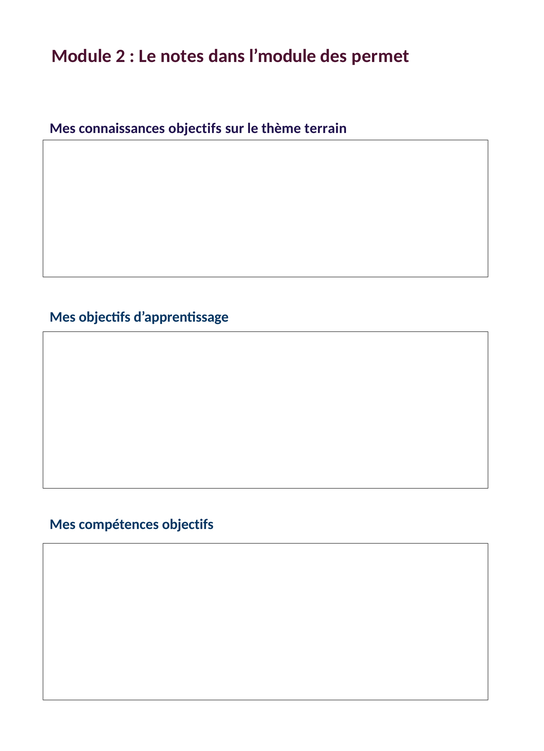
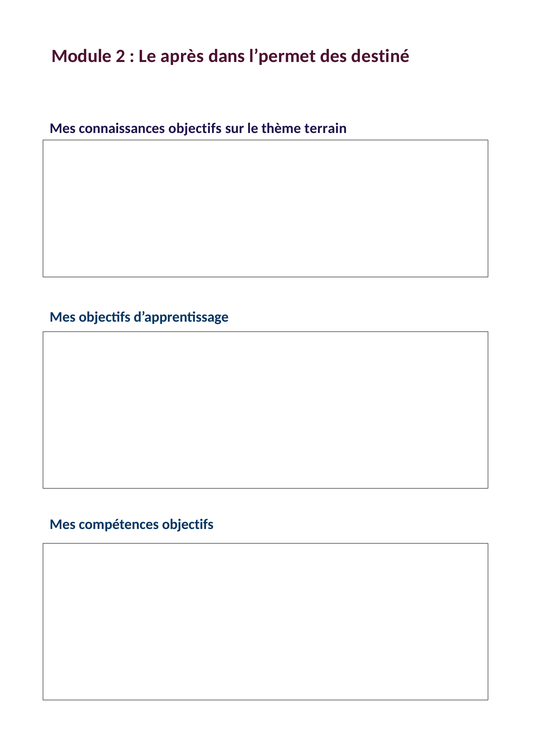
notes: notes -> après
l’module: l’module -> l’permet
permet: permet -> destiné
